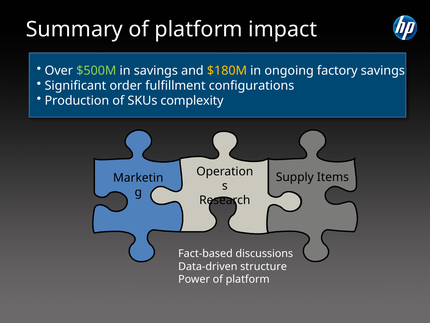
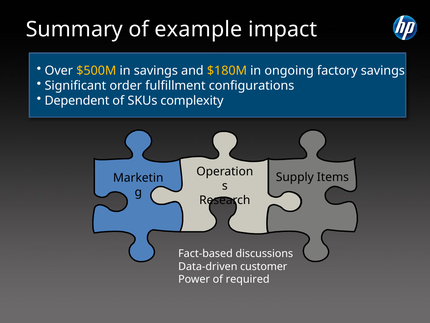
Summary of platform: platform -> example
$500M colour: light green -> yellow
Production: Production -> Dependent
structure: structure -> customer
Power of platform: platform -> required
